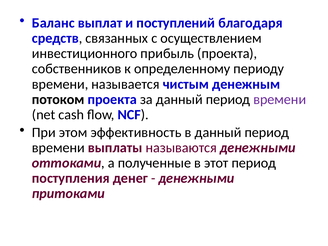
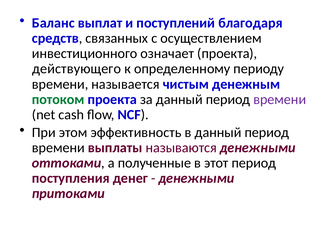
прибыль: прибыль -> означает
собственников: собственников -> действующего
потоком colour: black -> green
